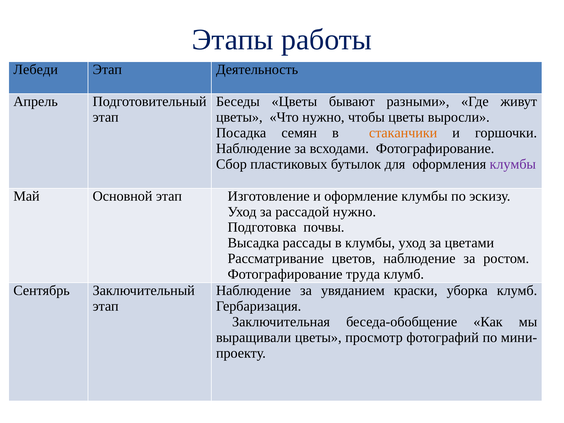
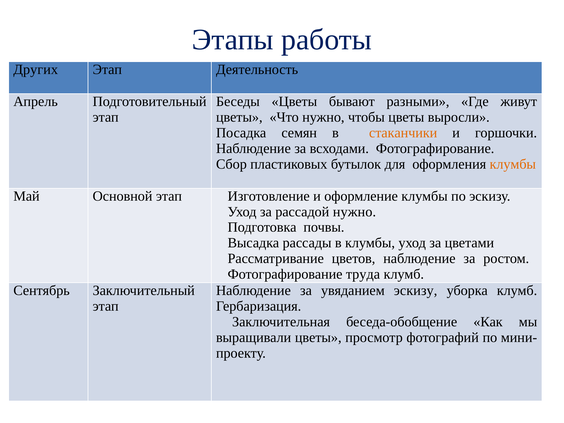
Лебеди: Лебеди -> Других
клумбы at (513, 164) colour: purple -> orange
увяданием краски: краски -> эскизу
